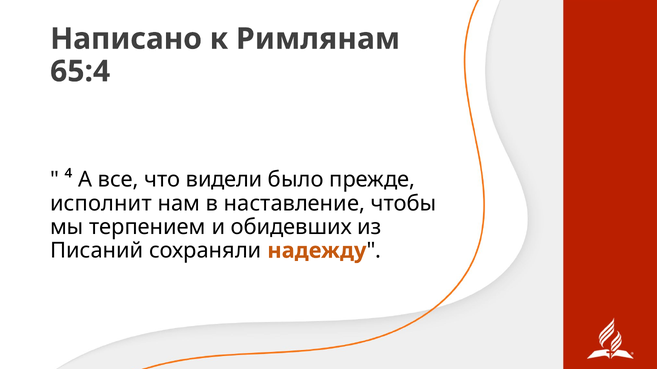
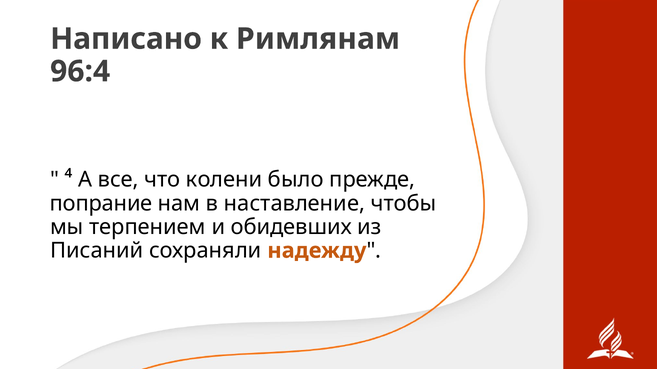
65:4: 65:4 -> 96:4
видели: видели -> колени
исполнит: исполнит -> попрание
